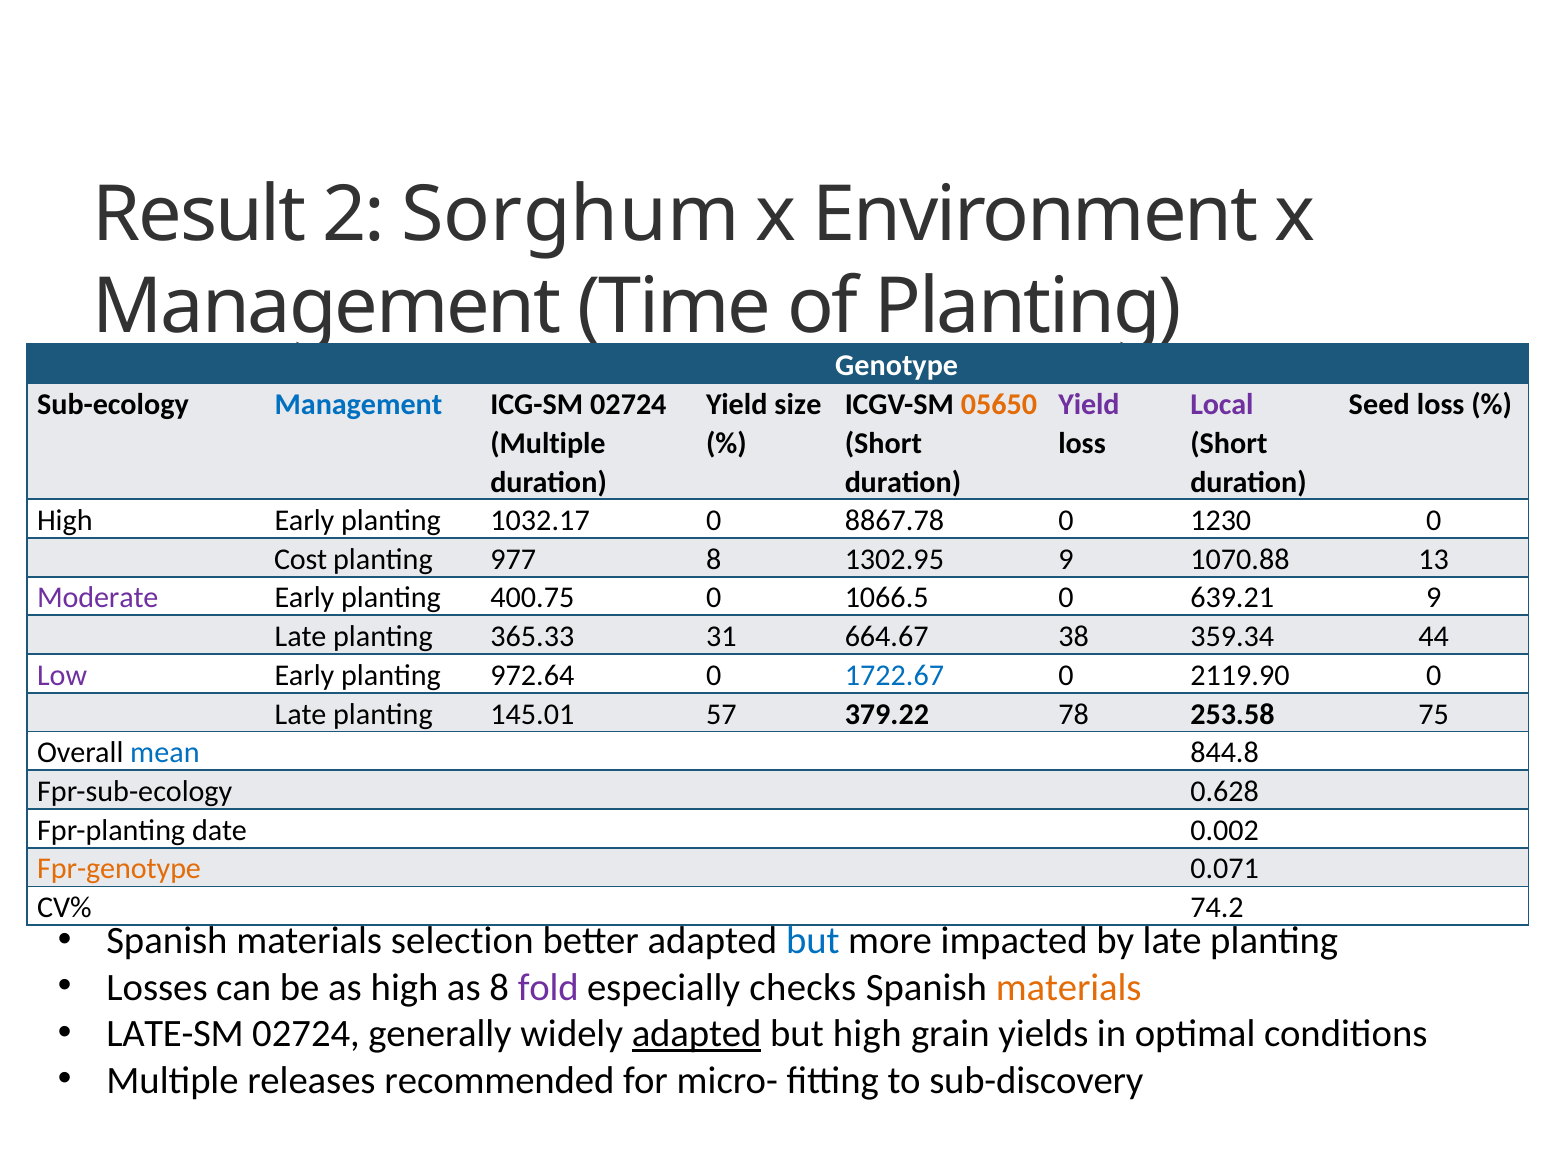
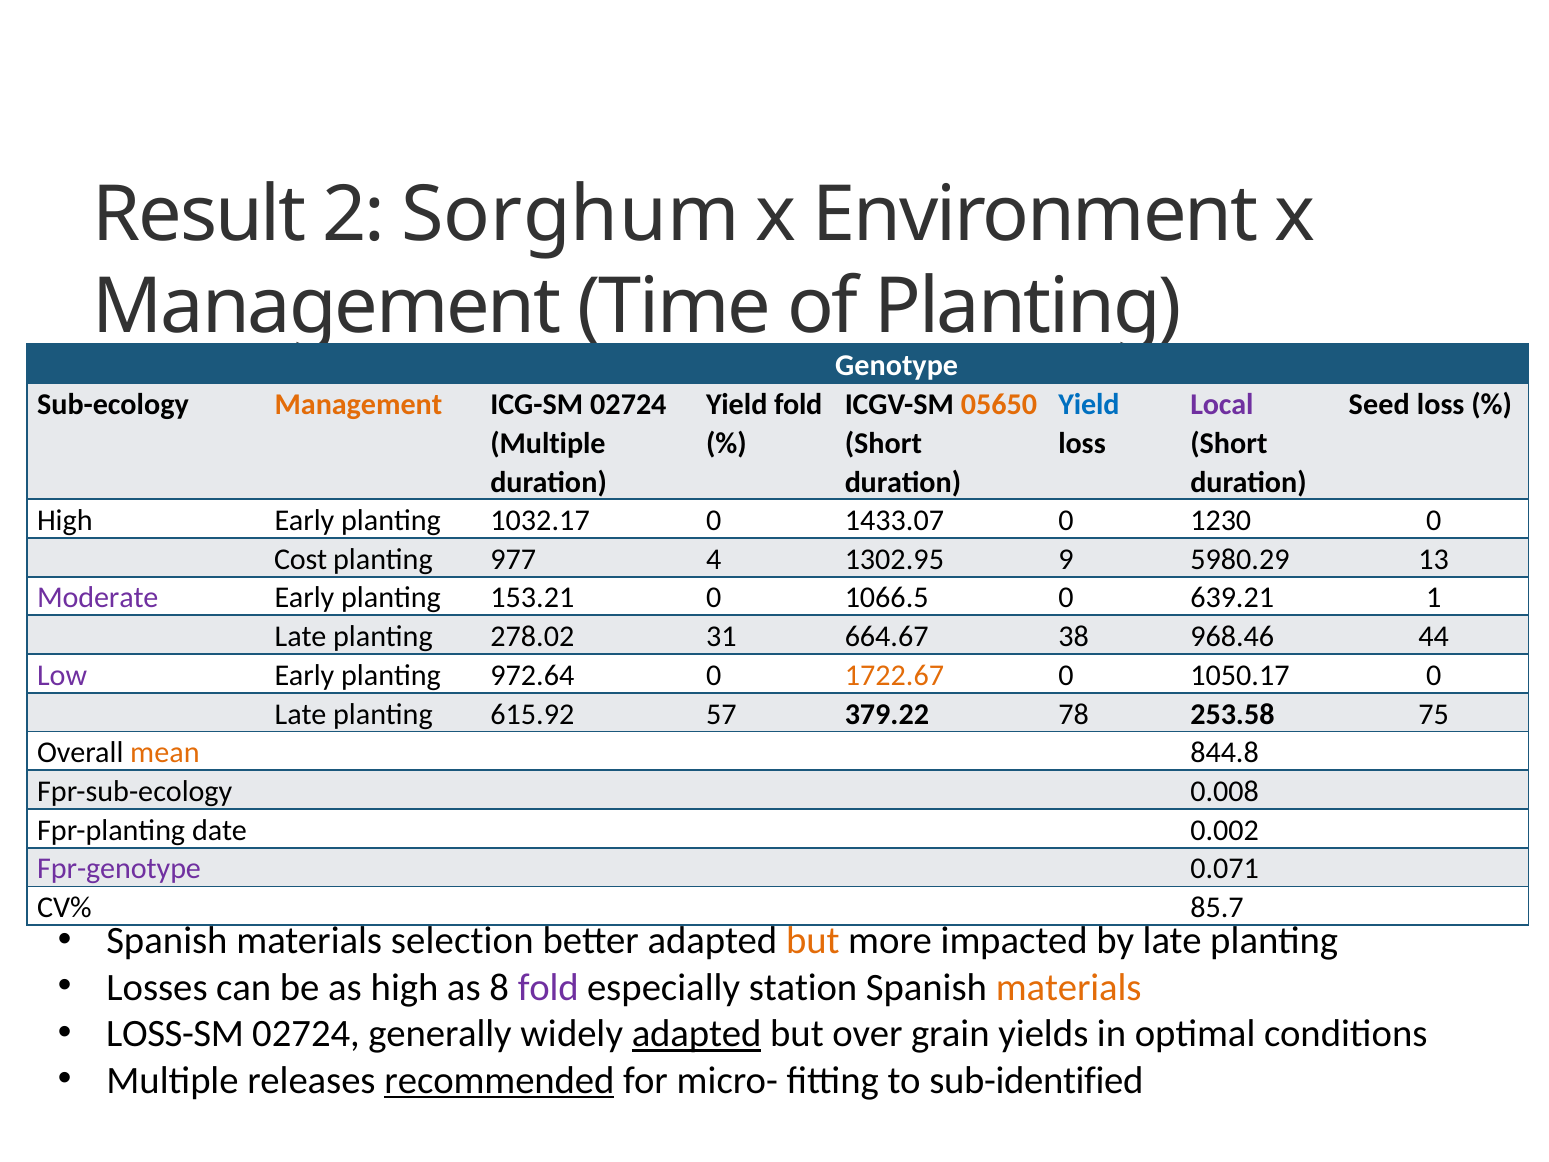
Management at (358, 404) colour: blue -> orange
Yield size: size -> fold
Yield at (1089, 404) colour: purple -> blue
8867.78: 8867.78 -> 1433.07
977 8: 8 -> 4
1070.88: 1070.88 -> 5980.29
400.75: 400.75 -> 153.21
639.21 9: 9 -> 1
365.33: 365.33 -> 278.02
359.34: 359.34 -> 968.46
1722.67 colour: blue -> orange
2119.90: 2119.90 -> 1050.17
145.01: 145.01 -> 615.92
mean colour: blue -> orange
0.628: 0.628 -> 0.008
Fpr-genotype colour: orange -> purple
74.2: 74.2 -> 85.7
but at (813, 941) colour: blue -> orange
checks: checks -> station
LATE-SM: LATE-SM -> LOSS-SM
but high: high -> over
recommended underline: none -> present
sub-discovery: sub-discovery -> sub-identified
